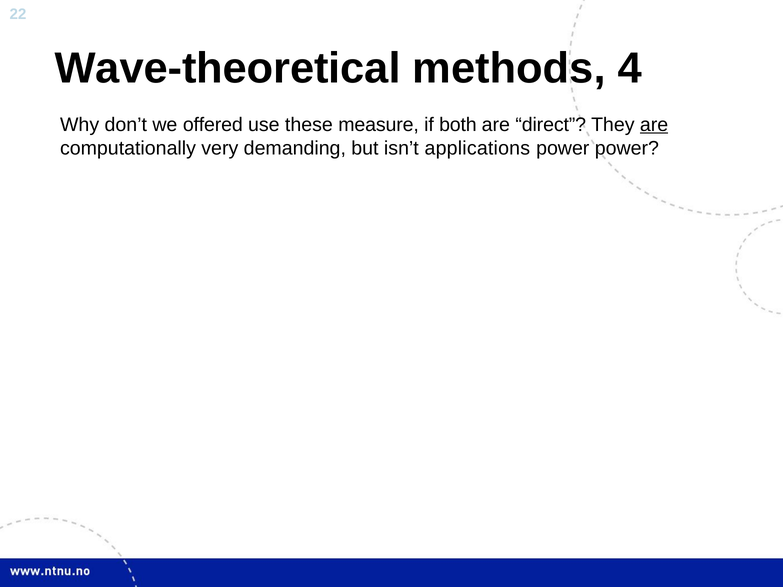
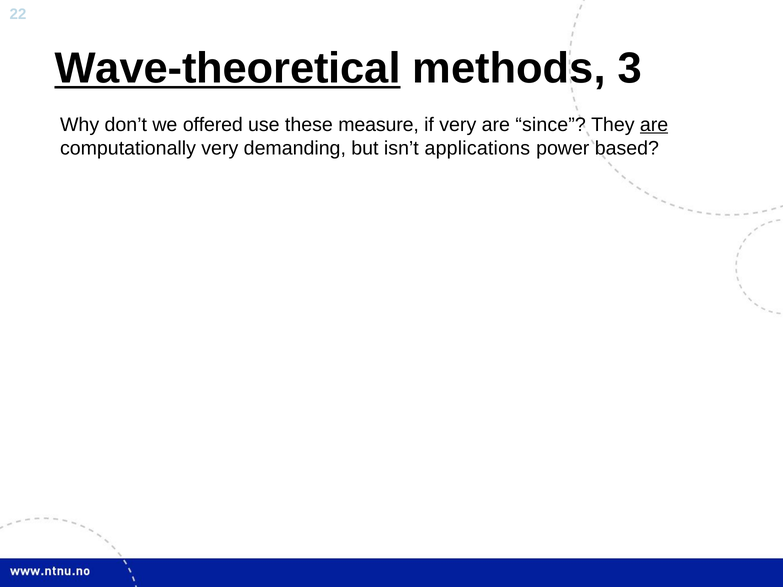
Wave-theoretical underline: none -> present
4: 4 -> 3
if both: both -> very
direct: direct -> since
power power: power -> based
